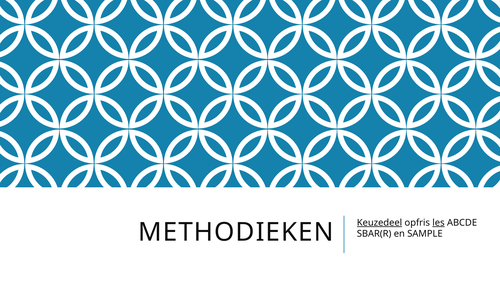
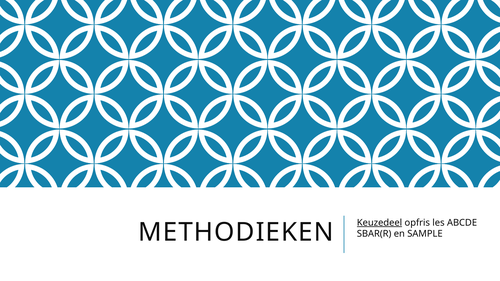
les underline: present -> none
